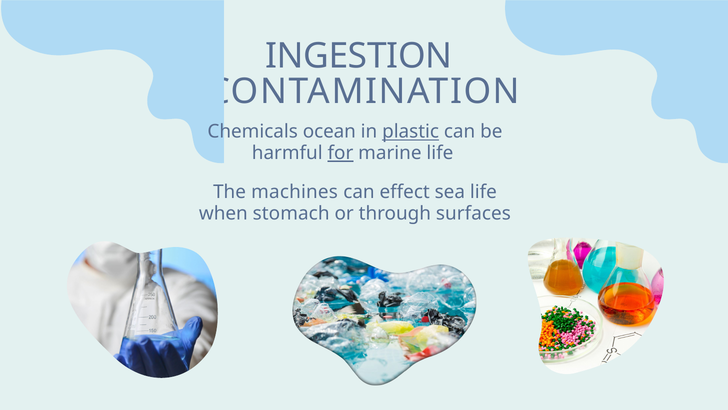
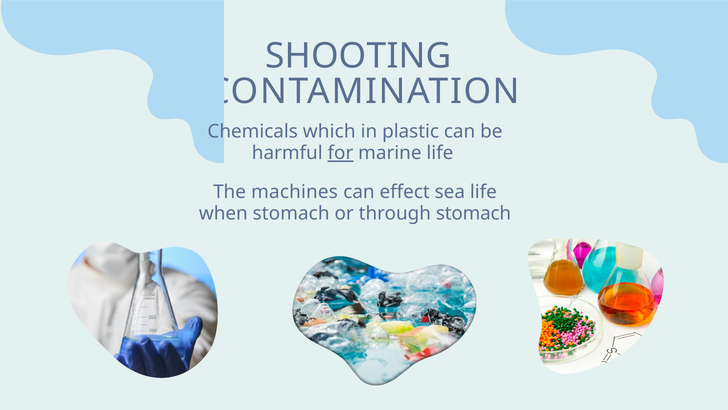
INGESTION: INGESTION -> SHOOTING
ocean: ocean -> which
plastic underline: present -> none
through surfaces: surfaces -> stomach
